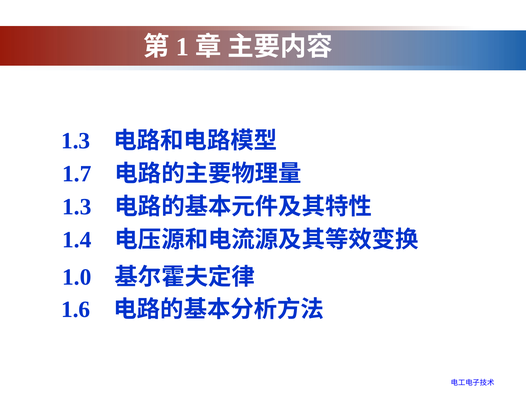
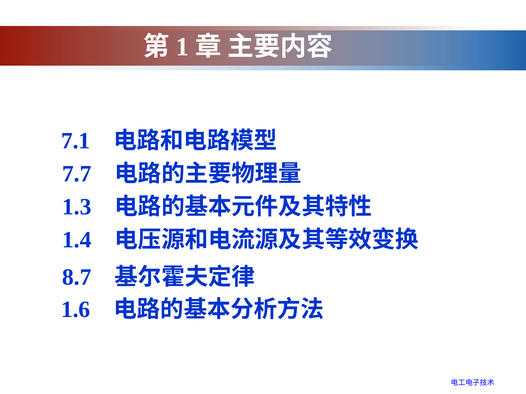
1.3 at (76, 141): 1.3 -> 7.1
1.7: 1.7 -> 7.7
1.0: 1.0 -> 8.7
